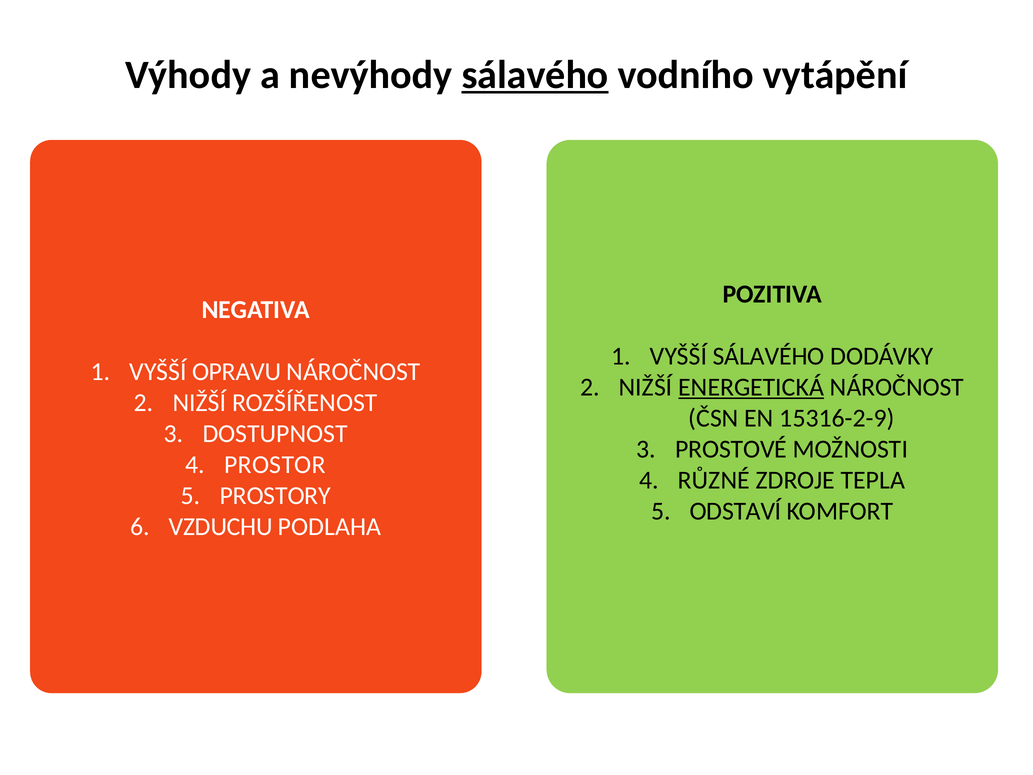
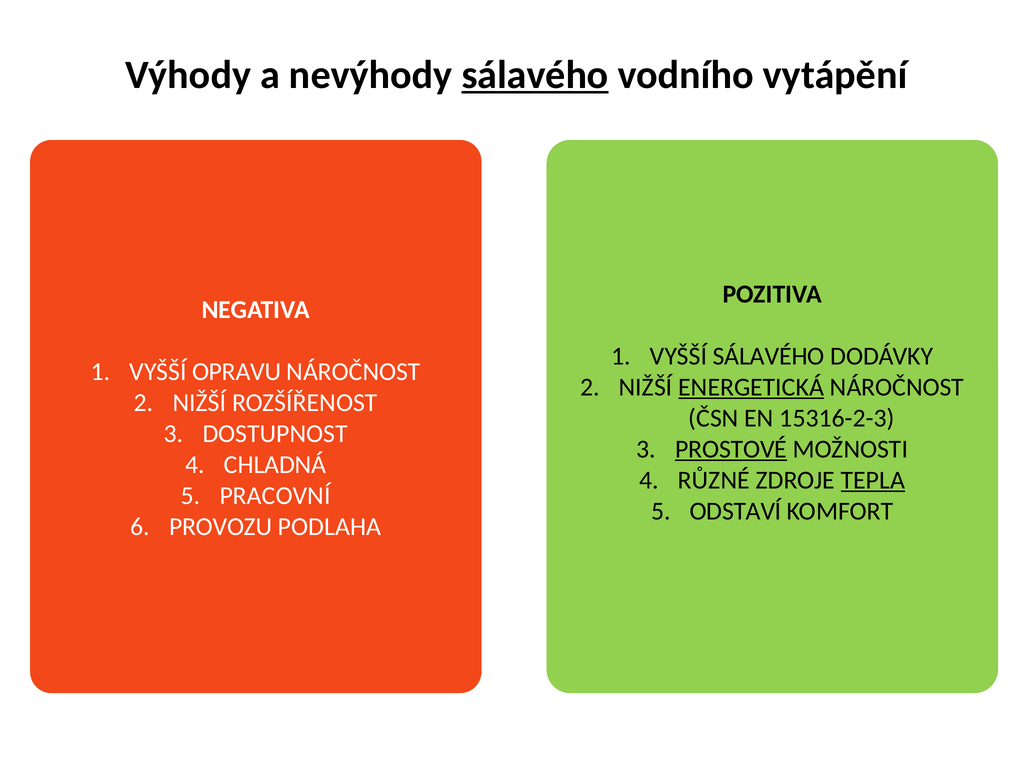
15316-2-9: 15316-2-9 -> 15316-2-3
PROSTOVÉ underline: none -> present
PROSTOR: PROSTOR -> CHLADNÁ
TEPLA underline: none -> present
PROSTORY: PROSTORY -> PRACOVNÍ
VZDUCHU: VZDUCHU -> PROVOZU
